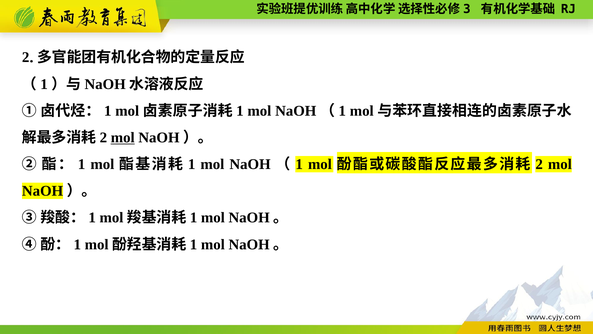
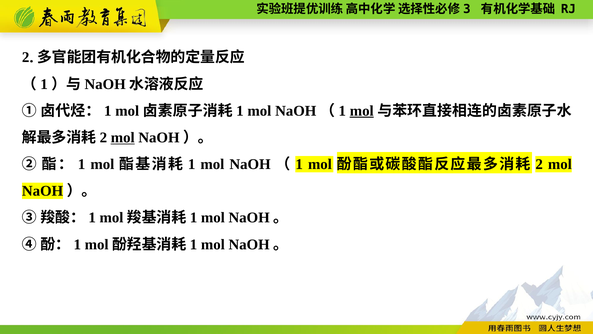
mol at (362, 111) underline: none -> present
